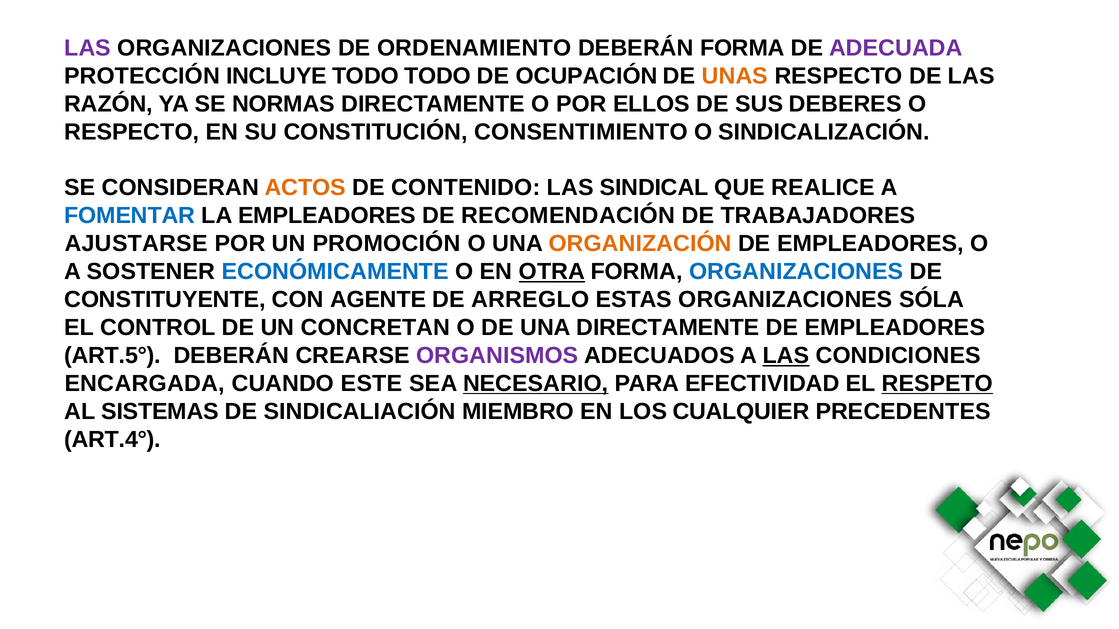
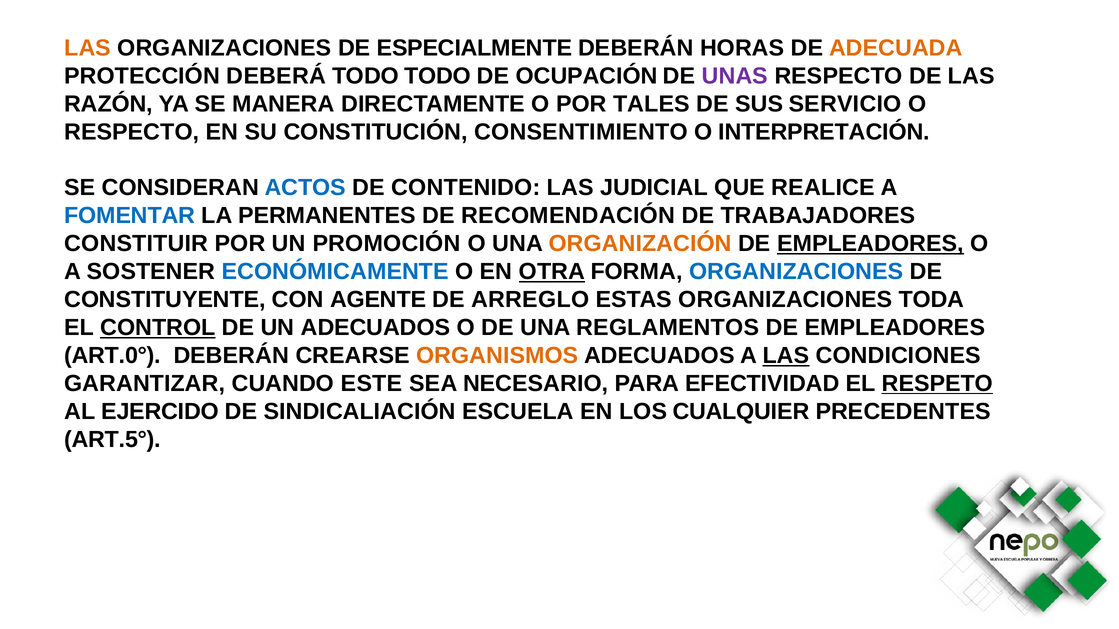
LAS at (88, 48) colour: purple -> orange
ORDENAMIENTO: ORDENAMIENTO -> ESPECIALMENTE
DEBERÁN FORMA: FORMA -> HORAS
ADECUADA colour: purple -> orange
INCLUYE: INCLUYE -> DEBERÁ
UNAS colour: orange -> purple
NORMAS: NORMAS -> MANERA
ELLOS: ELLOS -> TALES
DEBERES: DEBERES -> SERVICIO
SINDICALIZACIÓN: SINDICALIZACIÓN -> INTERPRETACIÓN
ACTOS colour: orange -> blue
SINDICAL: SINDICAL -> JUDICIAL
LA EMPLEADORES: EMPLEADORES -> PERMANENTES
AJUSTARSE: AJUSTARSE -> CONSTITUIR
EMPLEADORES at (870, 244) underline: none -> present
SÓLA: SÓLA -> TODA
CONTROL underline: none -> present
UN CONCRETAN: CONCRETAN -> ADECUADOS
UNA DIRECTAMENTE: DIRECTAMENTE -> REGLAMENTOS
ART.5°: ART.5° -> ART.0°
ORGANISMOS colour: purple -> orange
ENCARGADA: ENCARGADA -> GARANTIZAR
NECESARIO underline: present -> none
SISTEMAS: SISTEMAS -> EJERCIDO
MIEMBRO: MIEMBRO -> ESCUELA
ART.4°: ART.4° -> ART.5°
